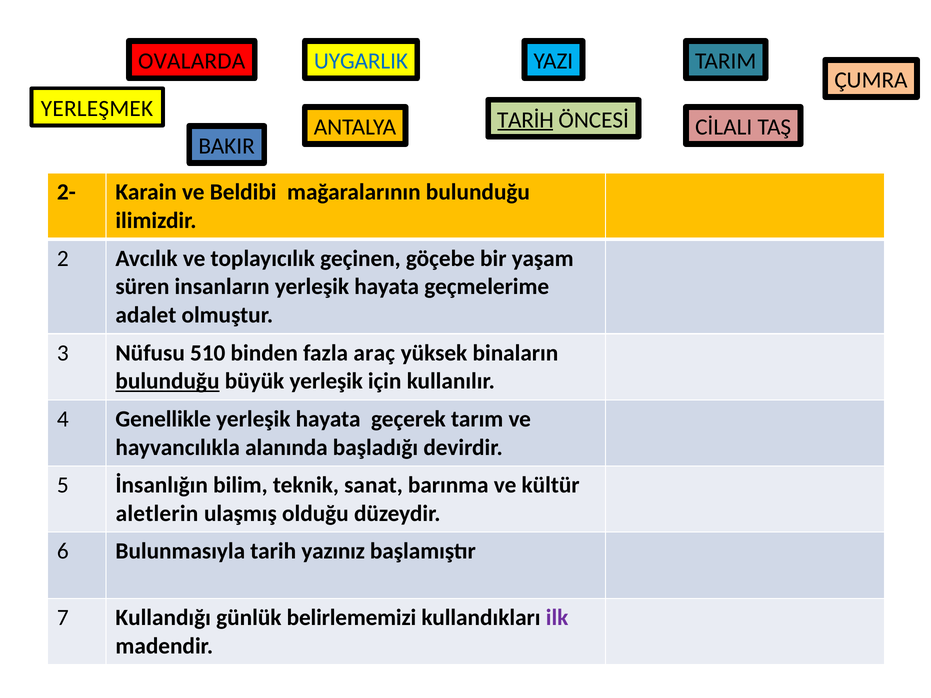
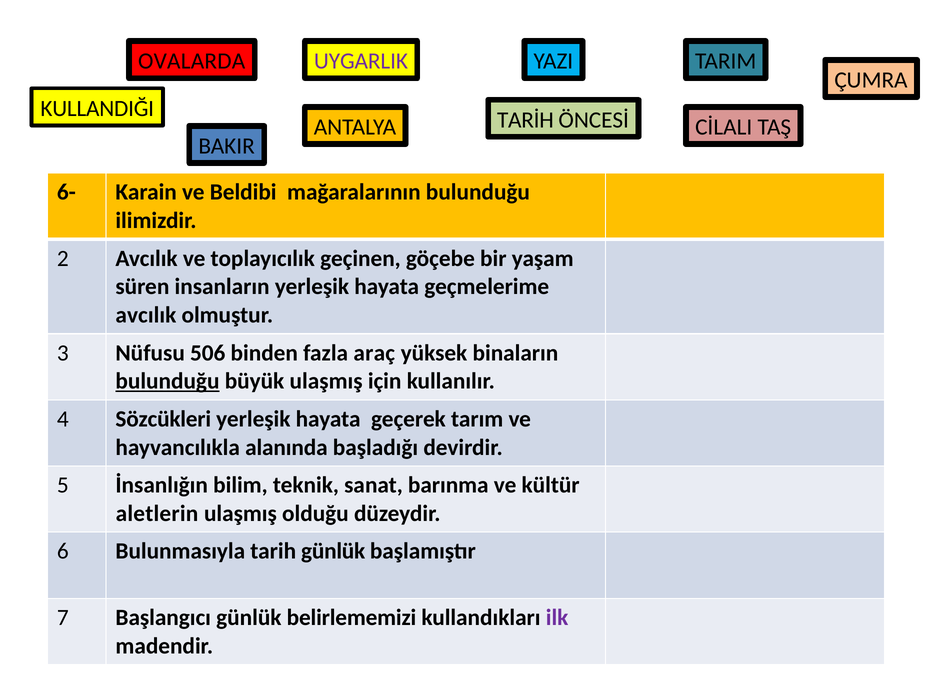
UYGARLIK colour: blue -> purple
YERLEŞMEK: YERLEŞMEK -> KULLANDIĞI
TARİH underline: present -> none
2-: 2- -> 6-
adalet at (146, 315): adalet -> avcılık
510: 510 -> 506
büyük yerleşik: yerleşik -> ulaşmış
Genellikle: Genellikle -> Sözcükleri
tarih yazınız: yazınız -> günlük
Kullandığı: Kullandığı -> Başlangıcı
